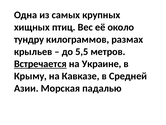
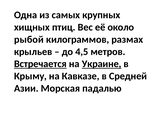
тундру: тундру -> рыбой
5,5: 5,5 -> 4,5
Украине underline: none -> present
